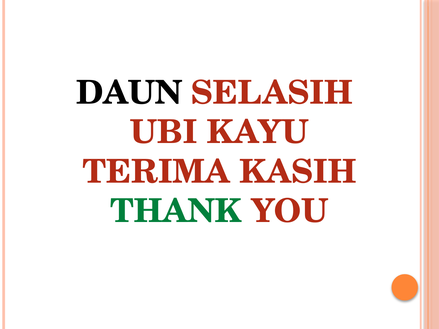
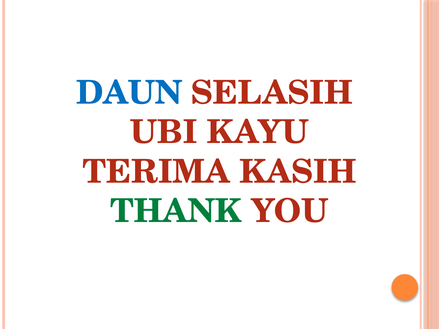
DAUN colour: black -> blue
